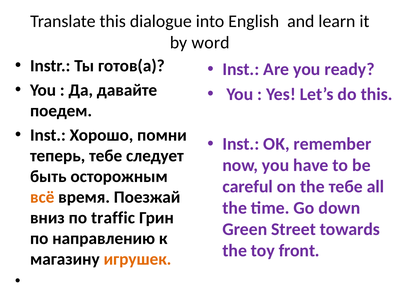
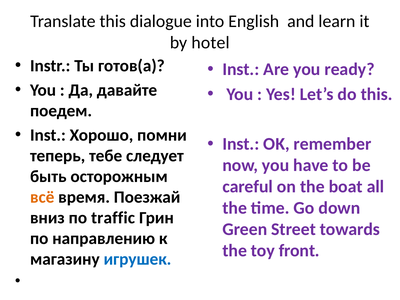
word: word -> hotel
the тебе: тебе -> boat
игрушек colour: orange -> blue
